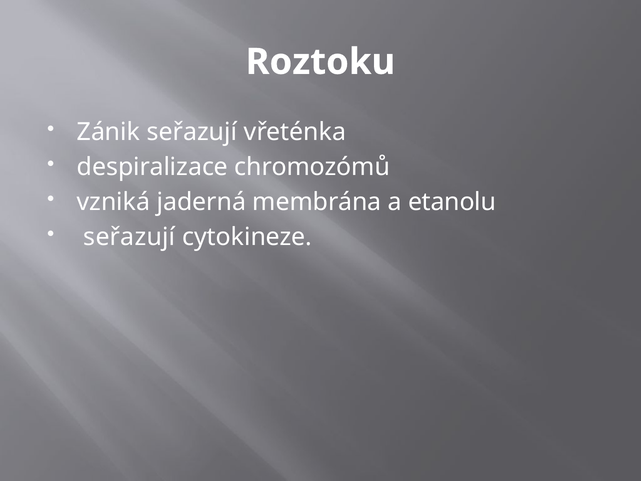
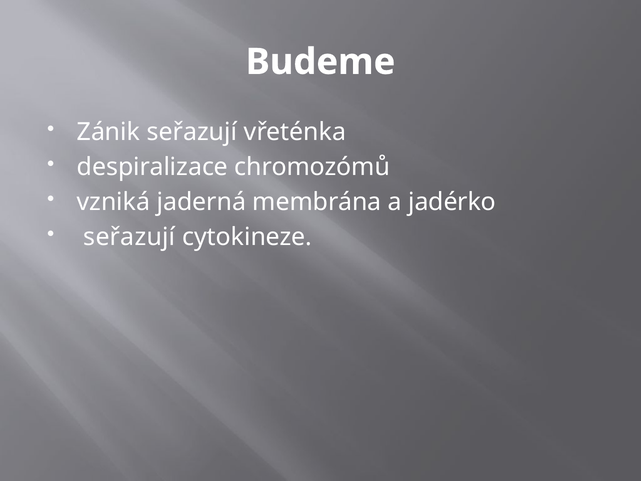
Roztoku: Roztoku -> Budeme
etanolu: etanolu -> jadérko
